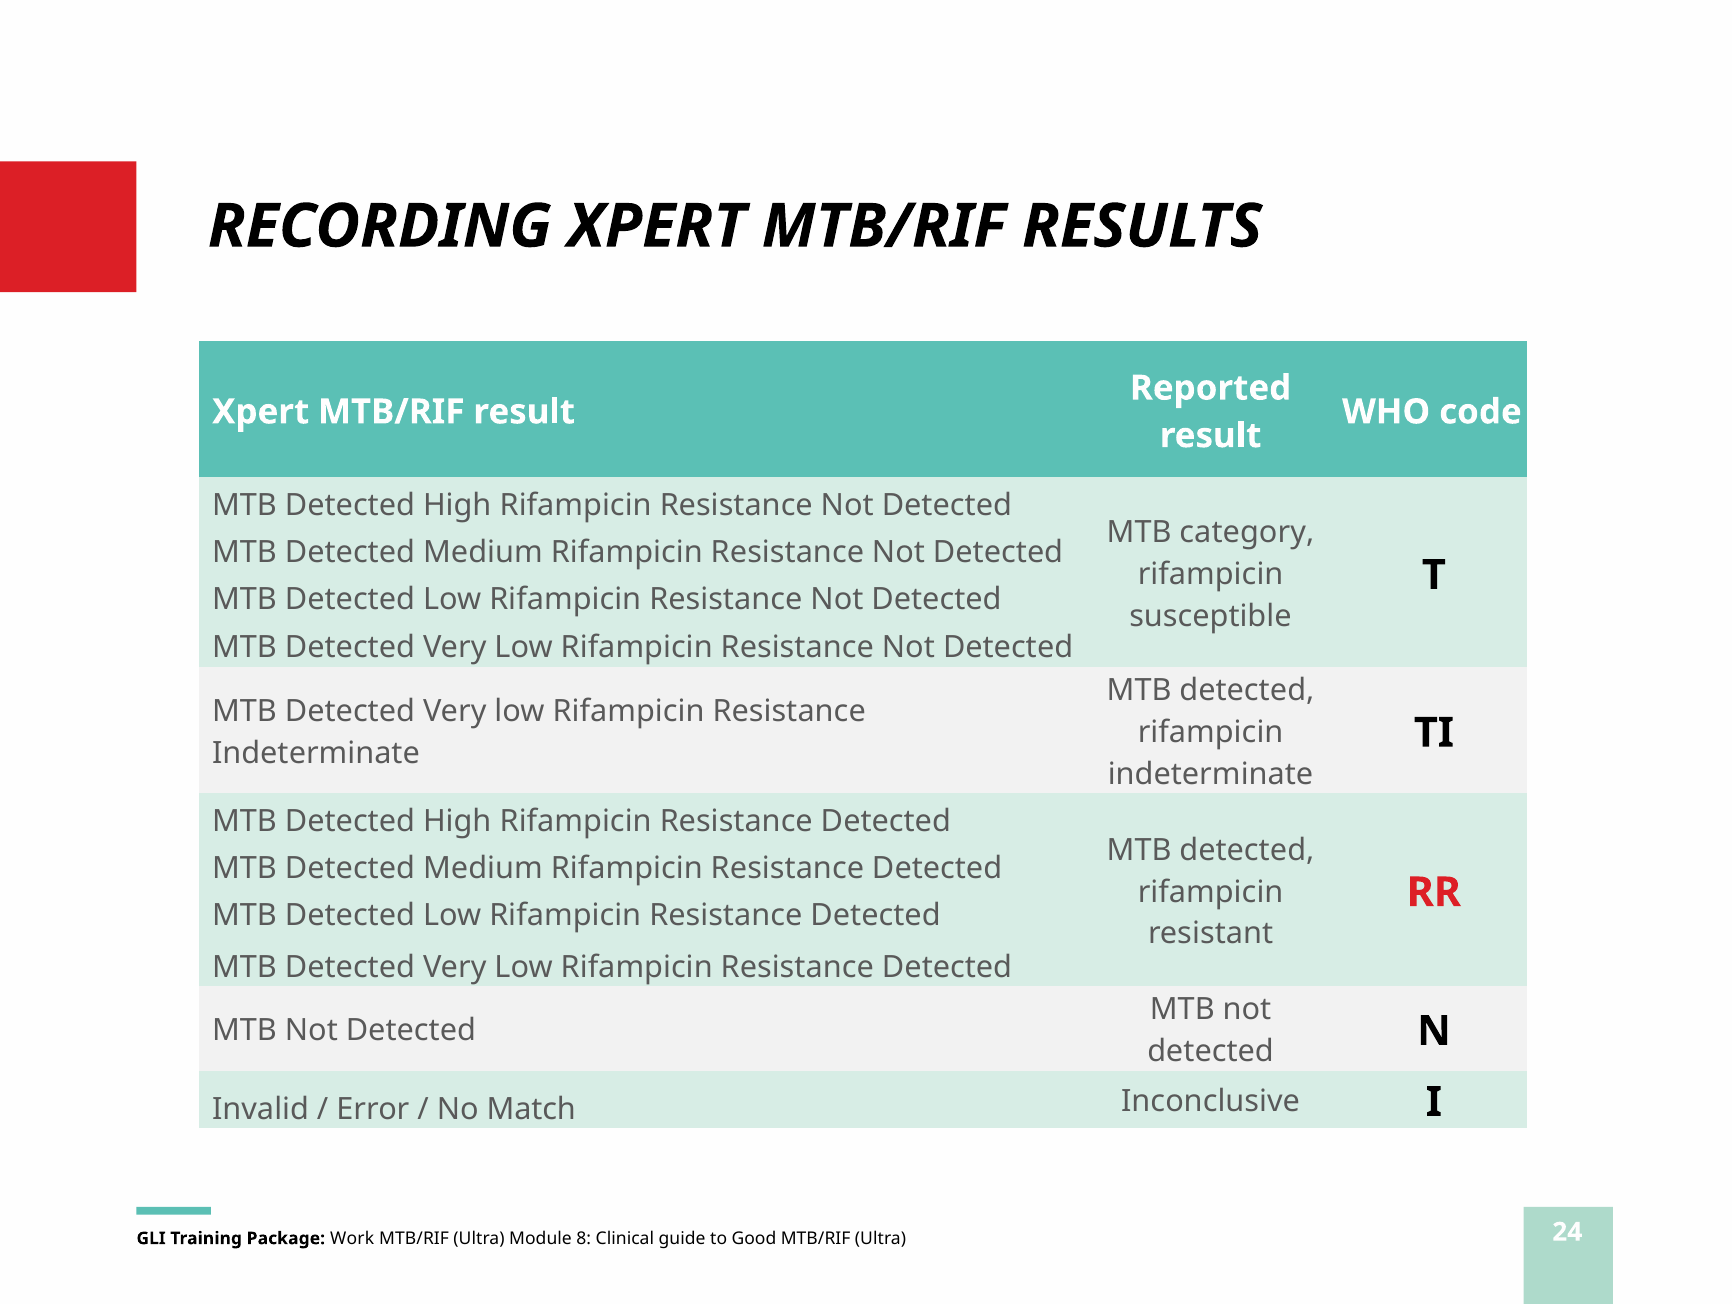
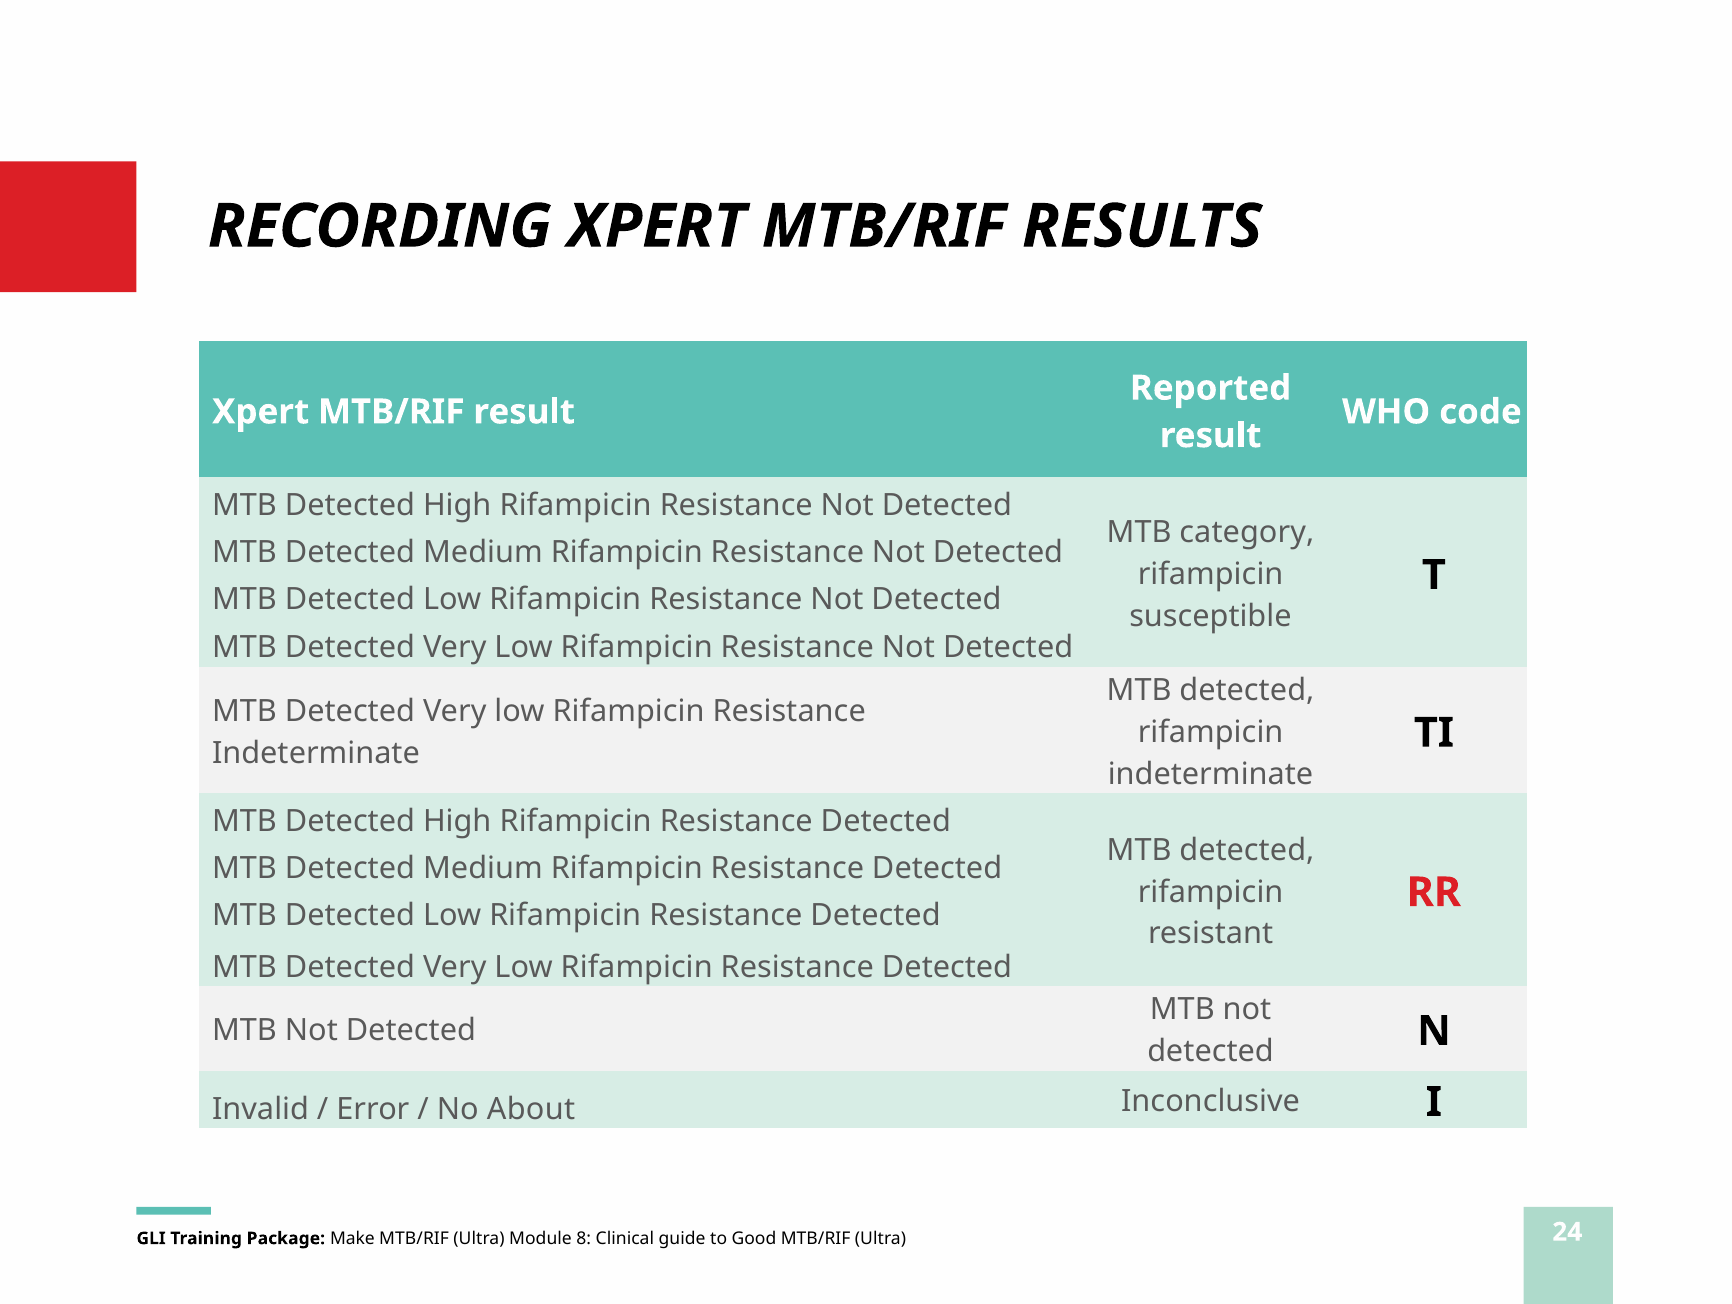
Match: Match -> About
Work: Work -> Make
